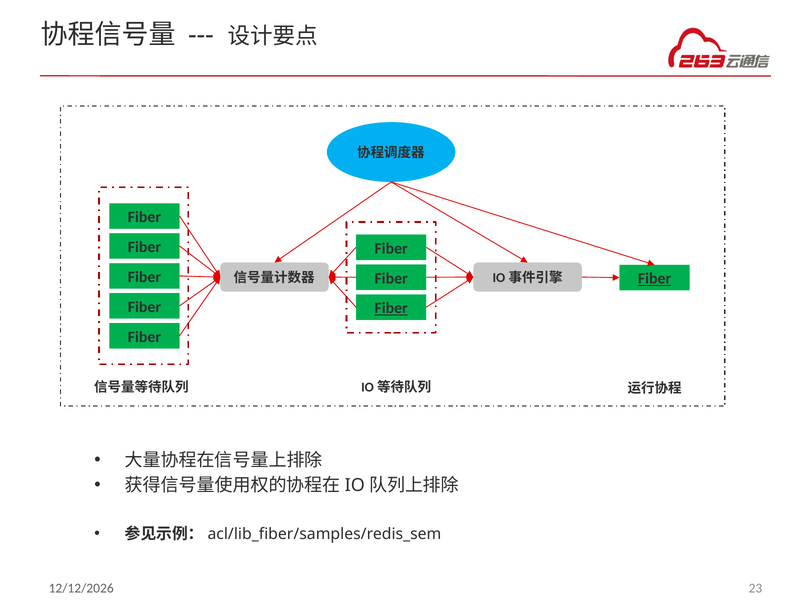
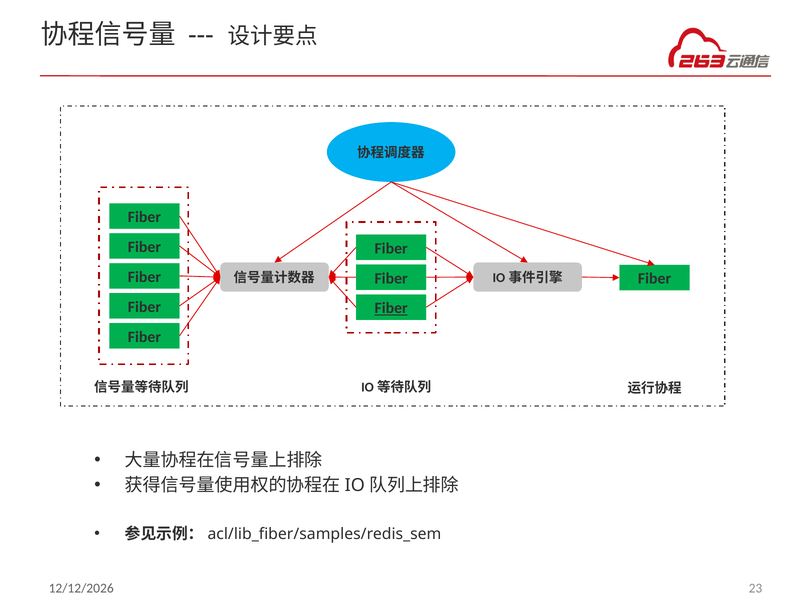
Fiber at (655, 279) underline: present -> none
